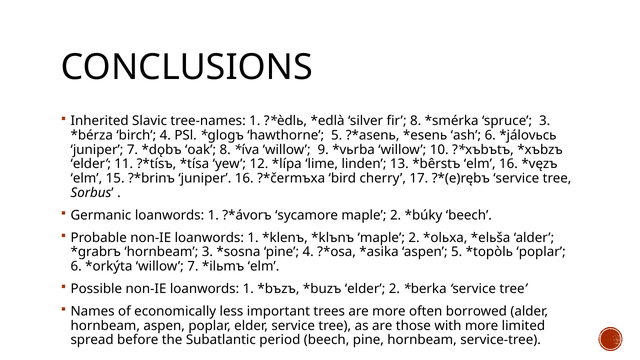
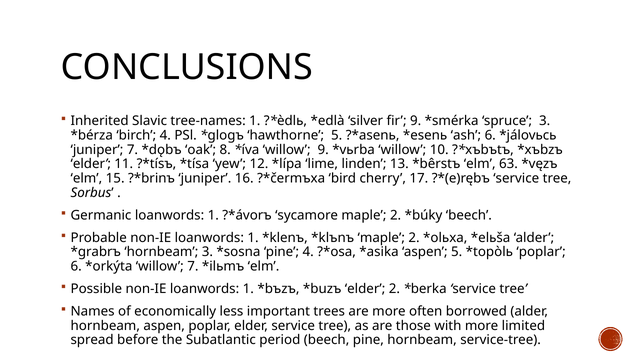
fir 8: 8 -> 9
elm 16: 16 -> 63
